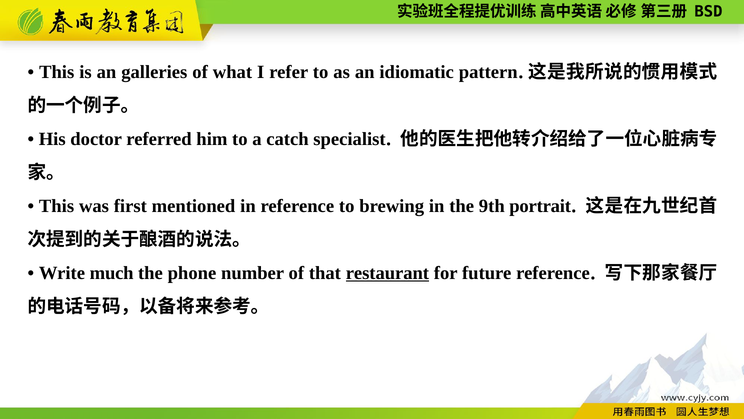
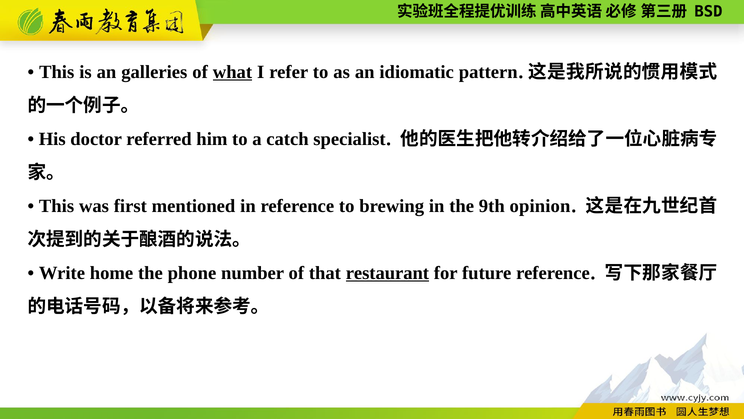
what underline: none -> present
portrait: portrait -> opinion
much: much -> home
